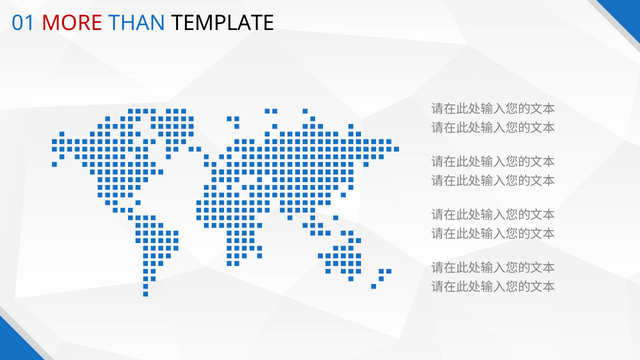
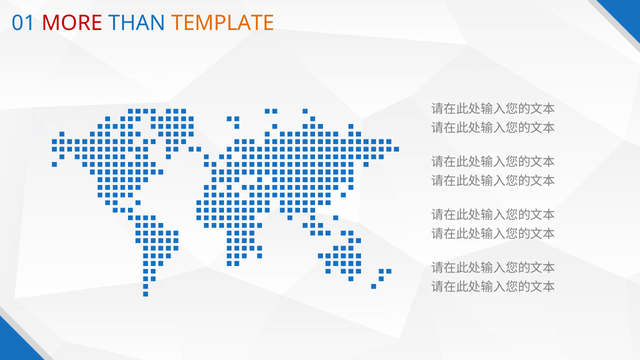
TEMPLATE colour: black -> orange
